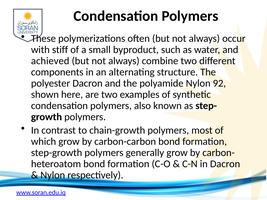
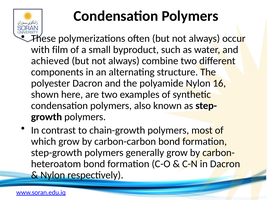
stiff: stiff -> film
92: 92 -> 16
